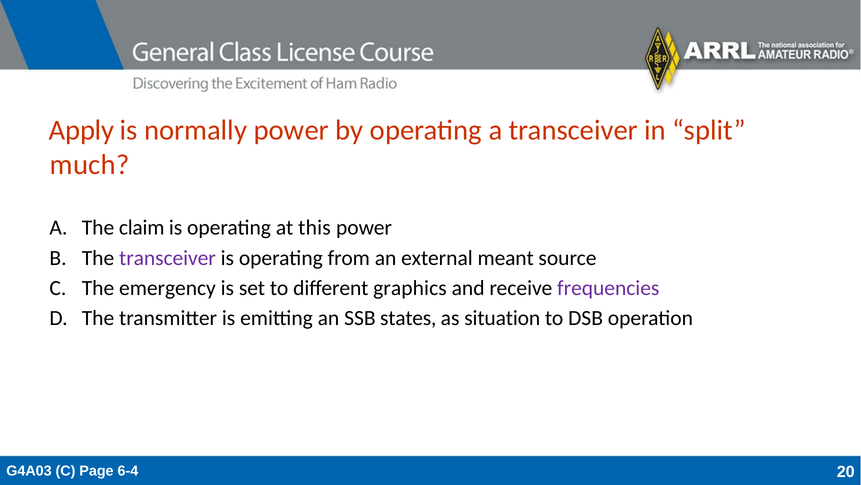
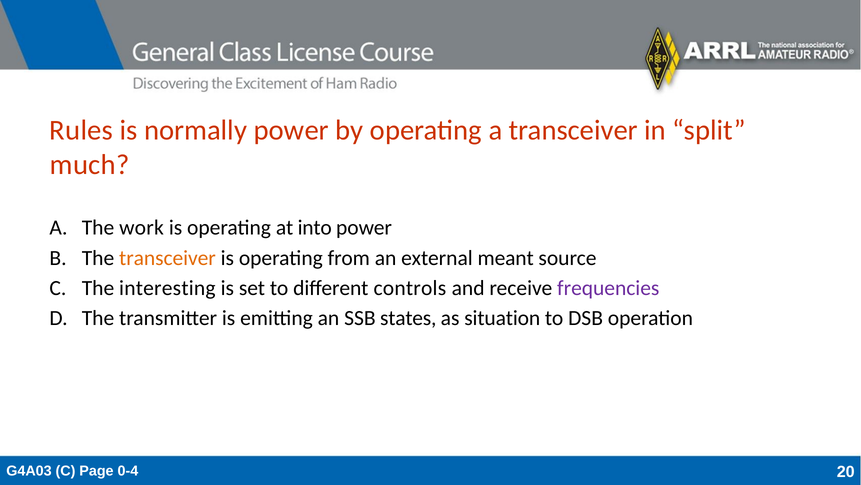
Apply: Apply -> Rules
claim: claim -> work
this: this -> into
transceiver at (167, 258) colour: purple -> orange
emergency: emergency -> interesting
graphics: graphics -> controls
6-4: 6-4 -> 0-4
